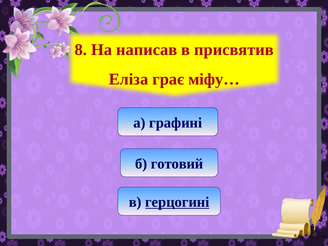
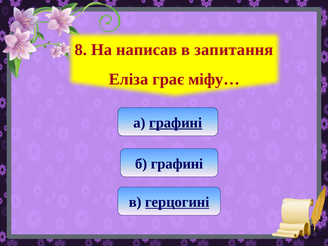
присвятив: присвятив -> запитання
графині at (176, 123) underline: none -> present
б готовий: готовий -> графині
